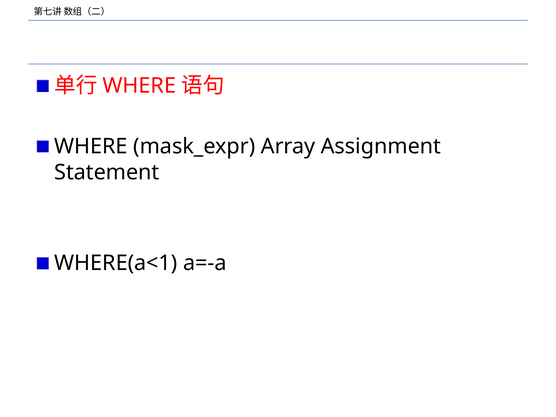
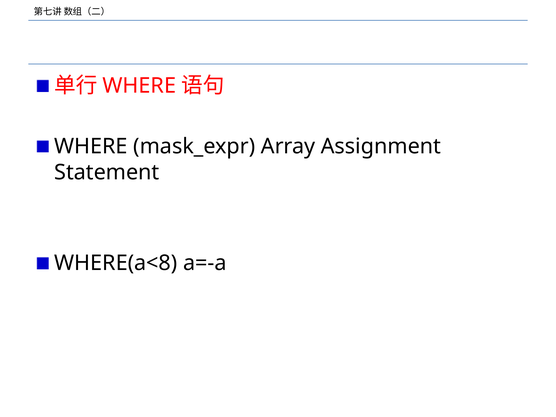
WHERE(a<1: WHERE(a<1 -> WHERE(a<8
